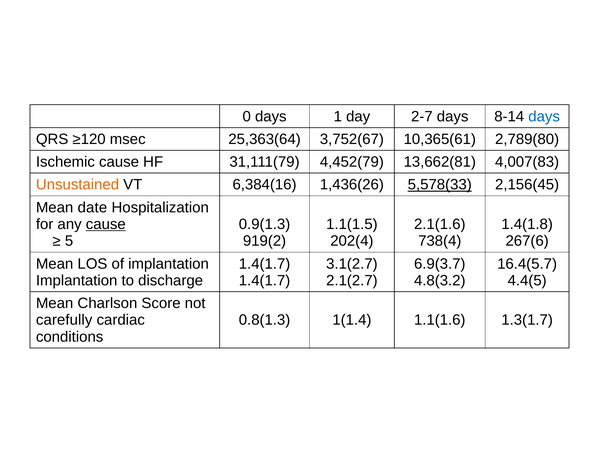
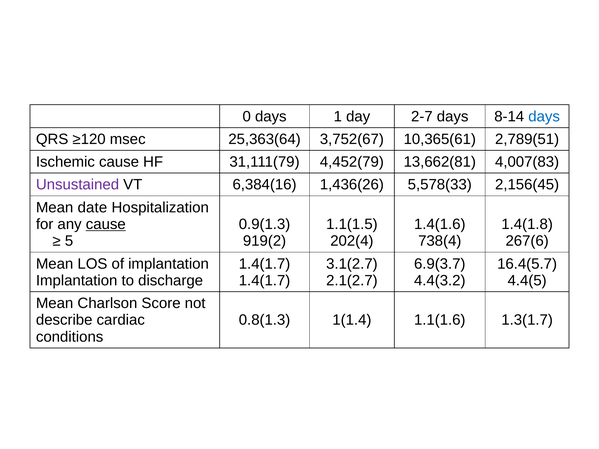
2,789(80: 2,789(80 -> 2,789(51
Unsustained colour: orange -> purple
5,578(33 underline: present -> none
2.1(1.6: 2.1(1.6 -> 1.4(1.6
4.8(3.2: 4.8(3.2 -> 4.4(3.2
carefully: carefully -> describe
